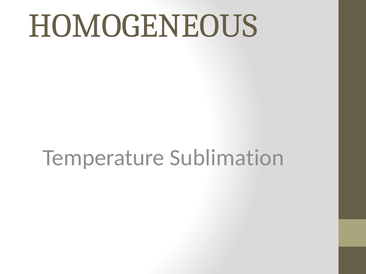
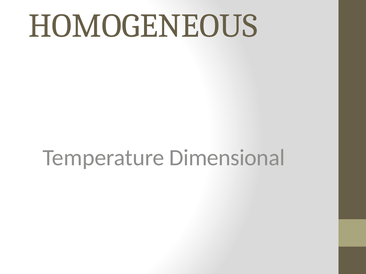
Sublimation: Sublimation -> Dimensional
